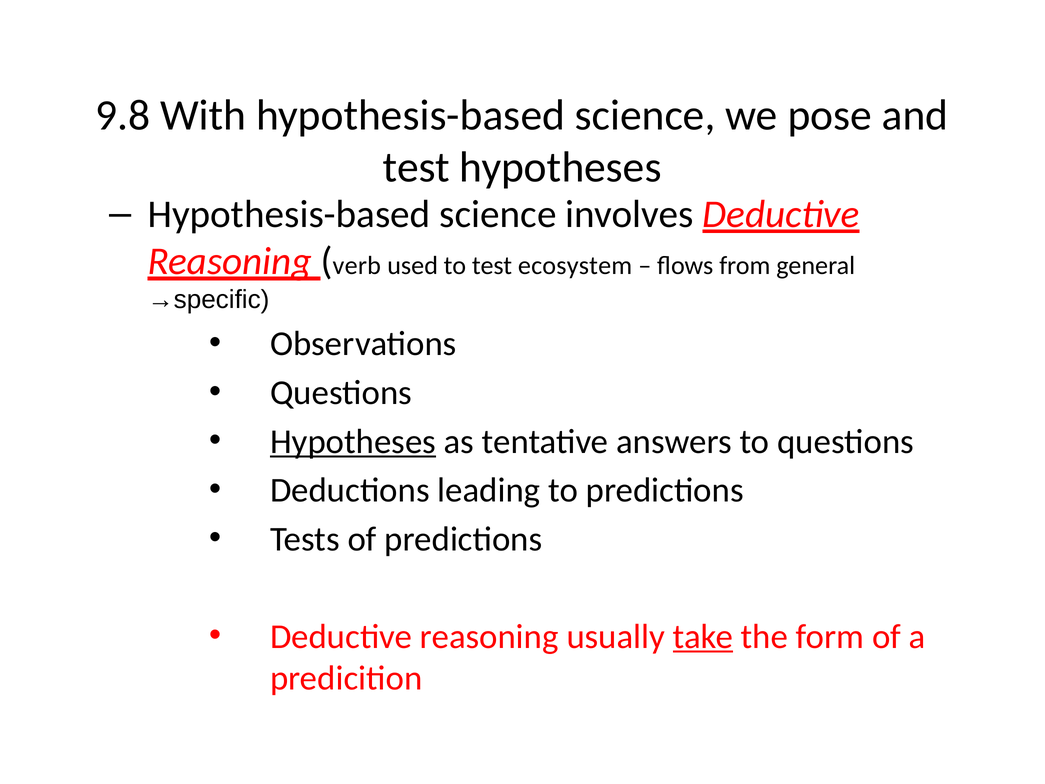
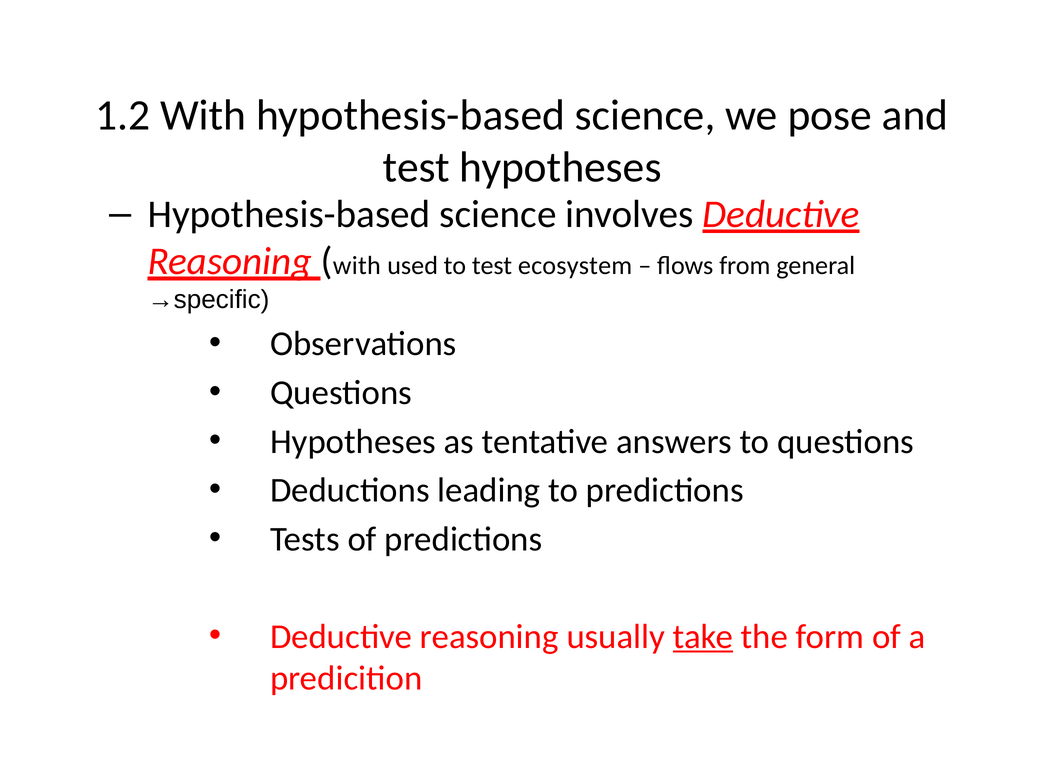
9.8: 9.8 -> 1.2
verb at (357, 266): verb -> with
Hypotheses at (353, 441) underline: present -> none
